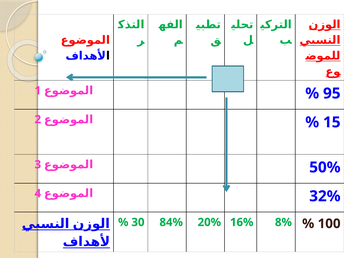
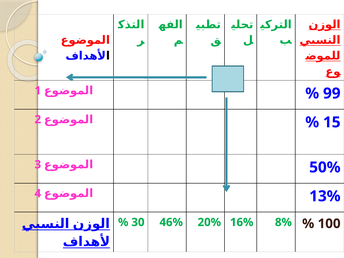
95: 95 -> 99
32%: 32% -> 13%
84%: 84% -> 46%
